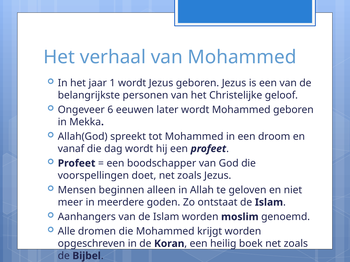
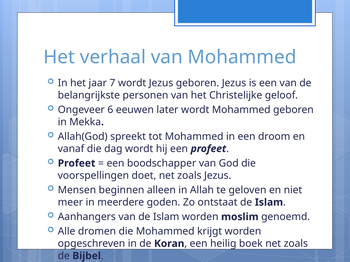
1: 1 -> 7
